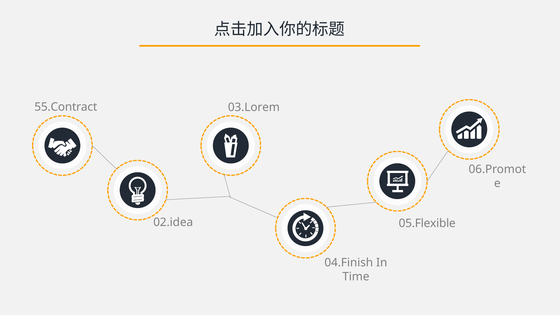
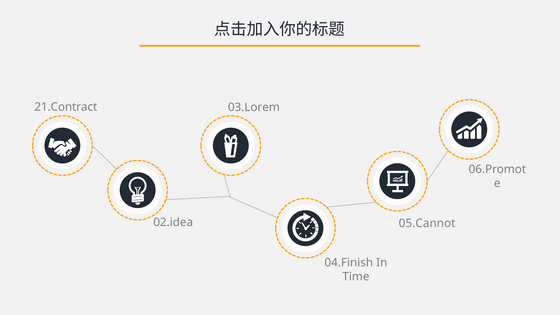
55.Contract: 55.Contract -> 21.Contract
05.Flexible: 05.Flexible -> 05.Cannot
